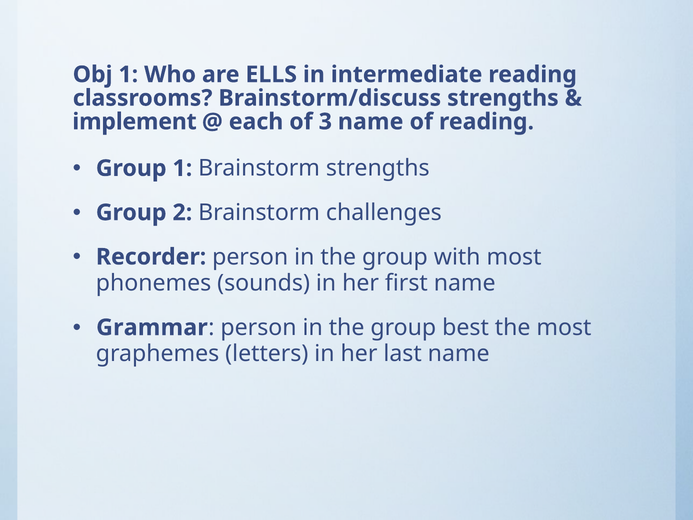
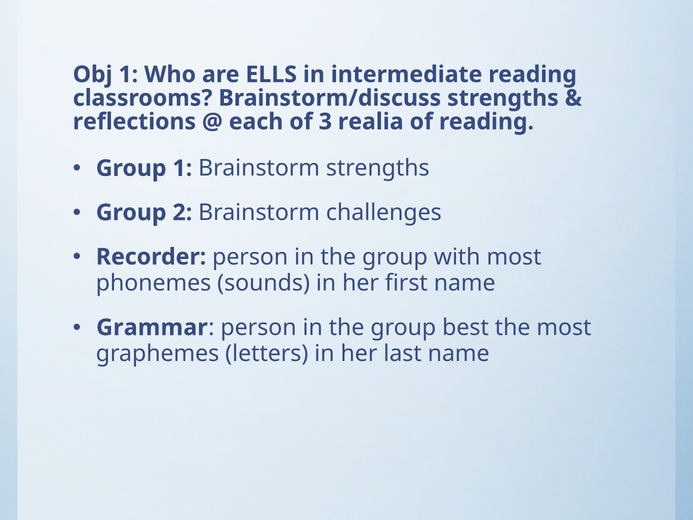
implement: implement -> reflections
3 name: name -> realia
